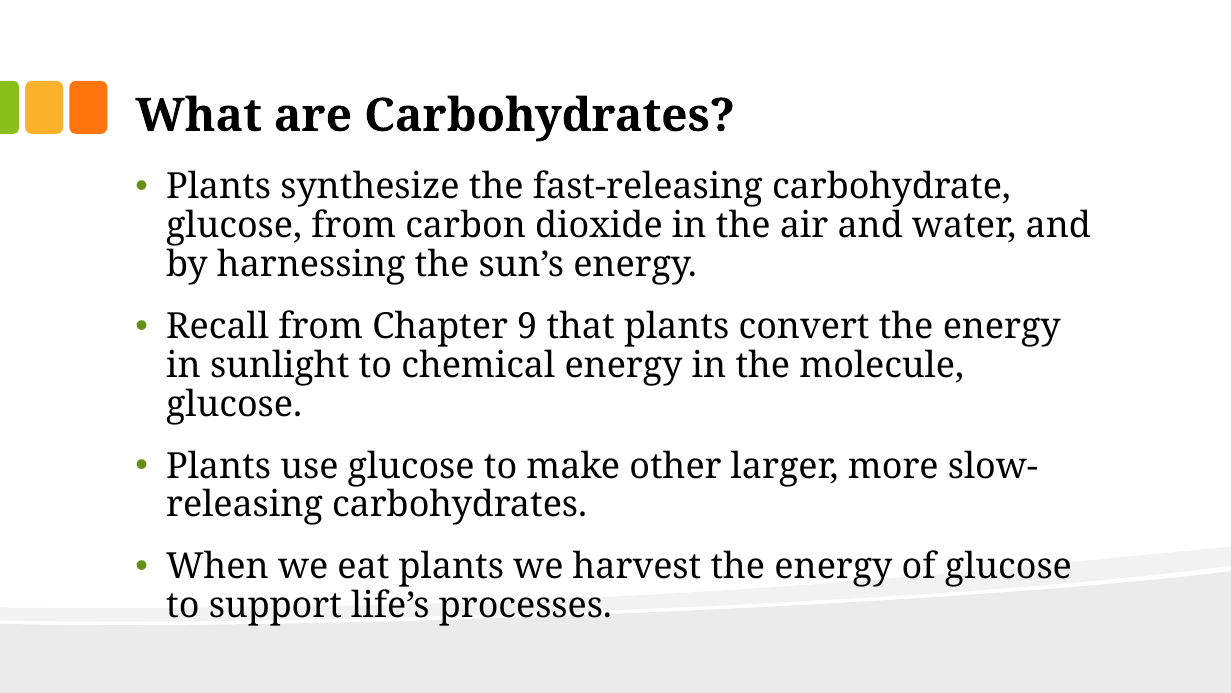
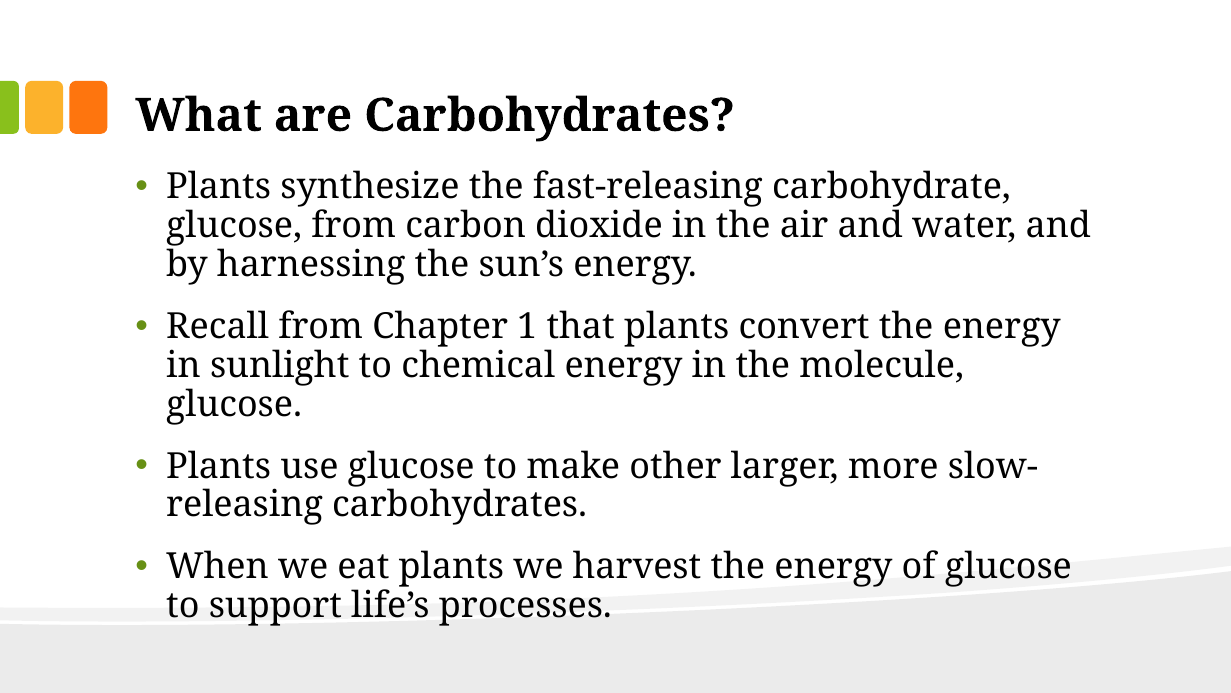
9: 9 -> 1
